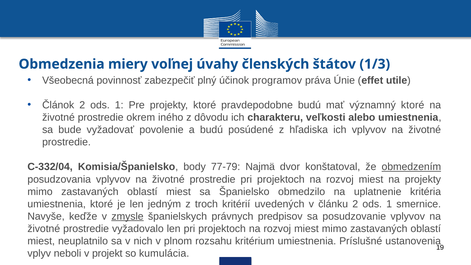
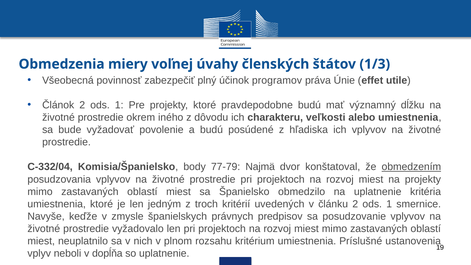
významný ktoré: ktoré -> dĺžku
zmysle underline: present -> none
projekt: projekt -> dopĺňa
so kumulácia: kumulácia -> uplatnenie
